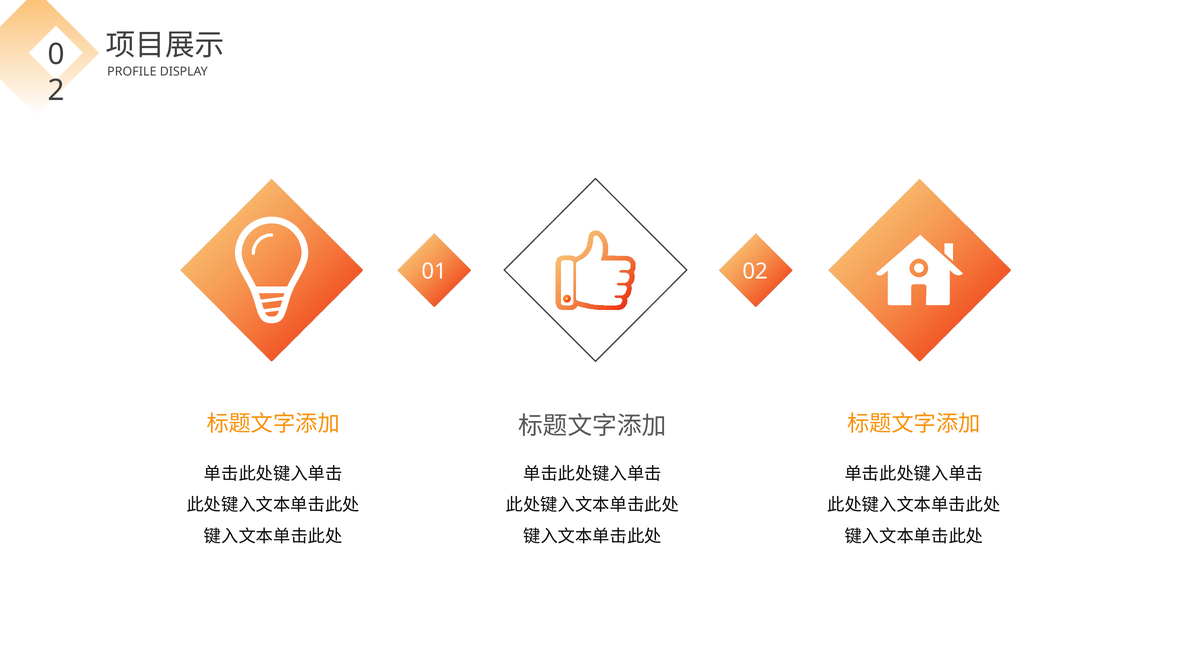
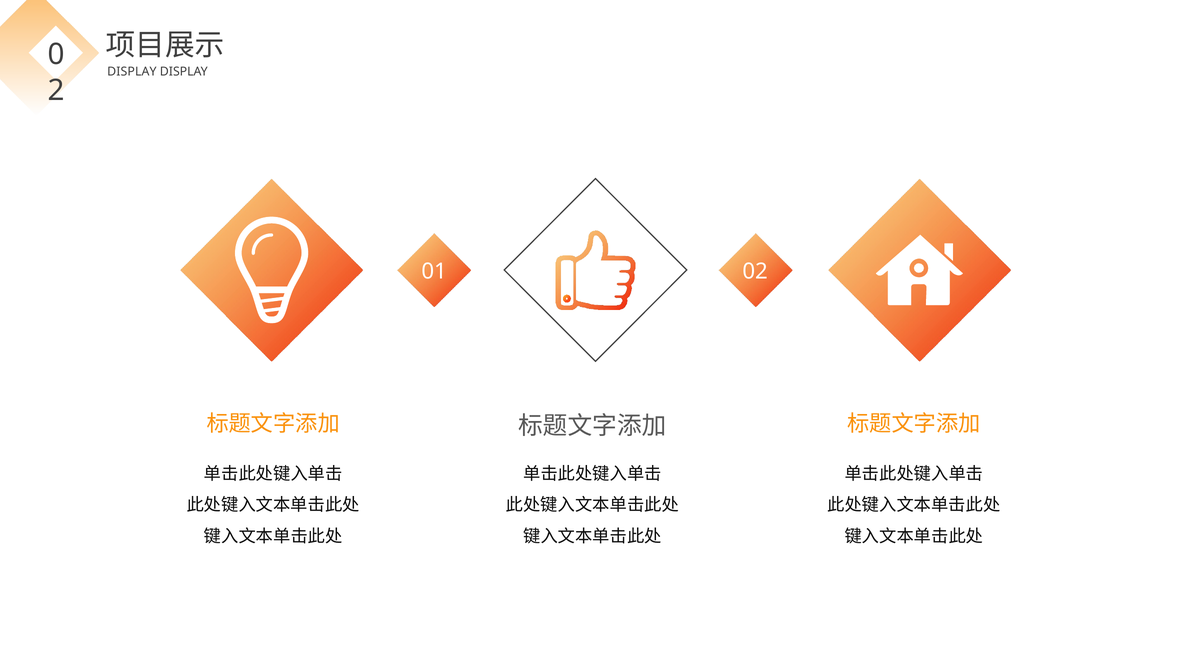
PROFILE at (132, 72): PROFILE -> DISPLAY
